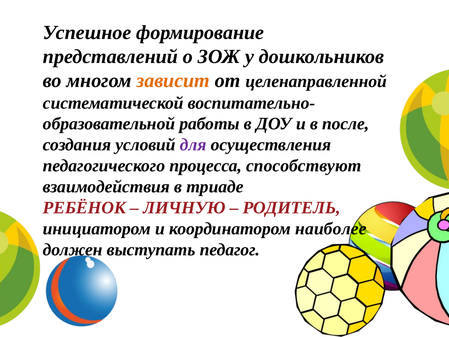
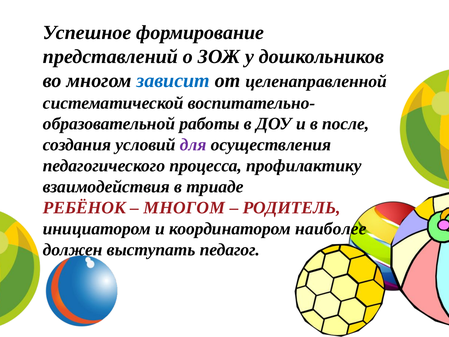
зависит colour: orange -> blue
способствуют: способствуют -> профилактику
ЛИЧНУЮ at (184, 208): ЛИЧНУЮ -> МНОГОМ
